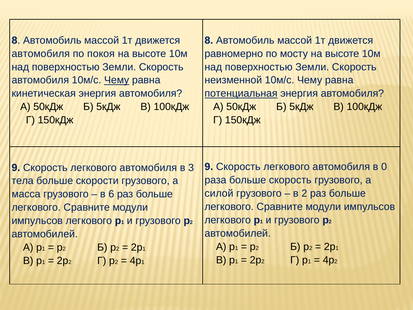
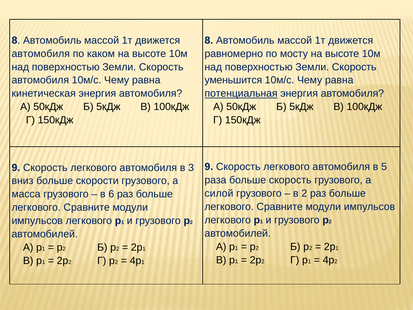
покоя: покоя -> каком
Чему at (117, 80) underline: present -> none
неизменной: неизменной -> уменьшится
0: 0 -> 5
тела: тела -> вниз
